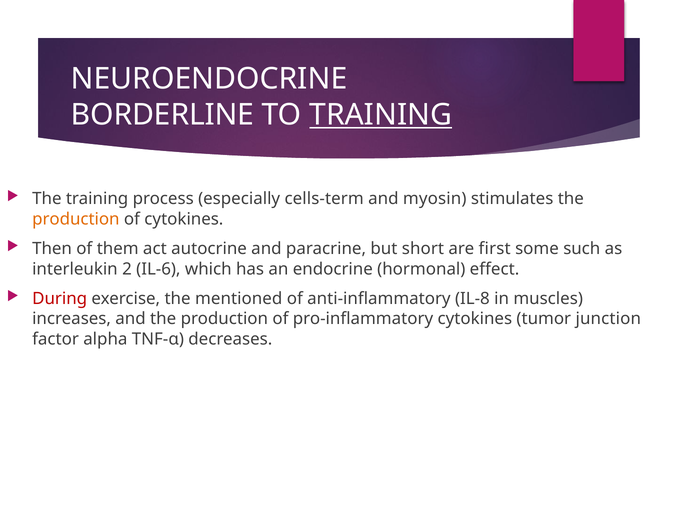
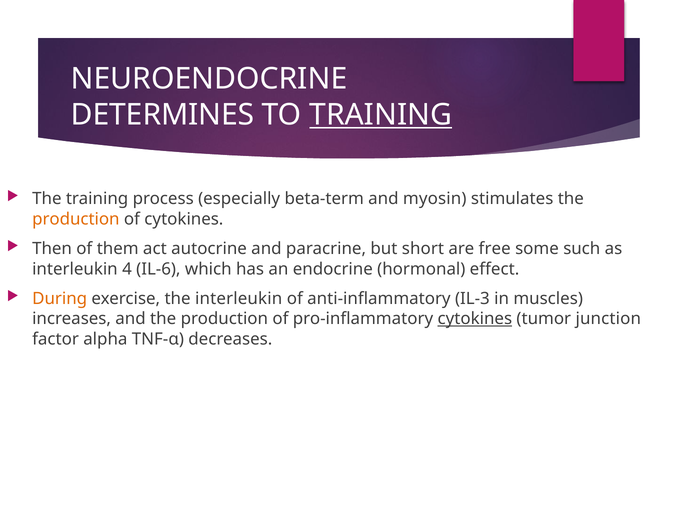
BORDERLINE: BORDERLINE -> DETERMINES
cells-term: cells-term -> beta-term
first: first -> free
2: 2 -> 4
During colour: red -> orange
the mentioned: mentioned -> interleukin
IL-8: IL-8 -> IL-3
cytokines at (475, 319) underline: none -> present
